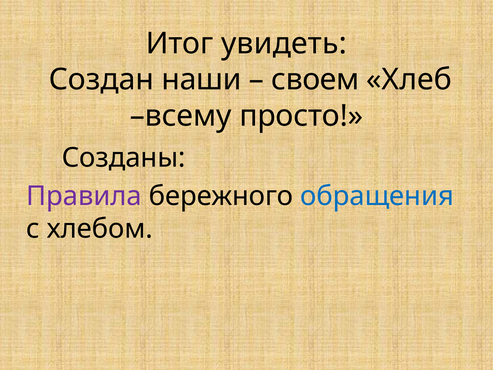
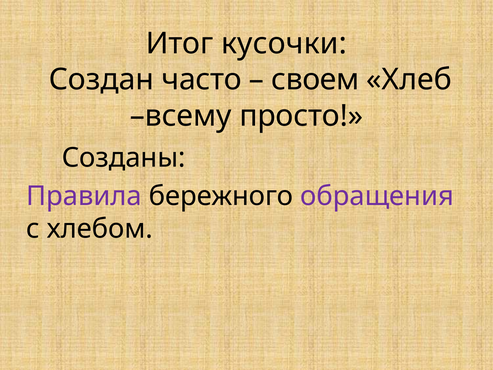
увидеть: увидеть -> кусочки
наши: наши -> часто
обращения colour: blue -> purple
